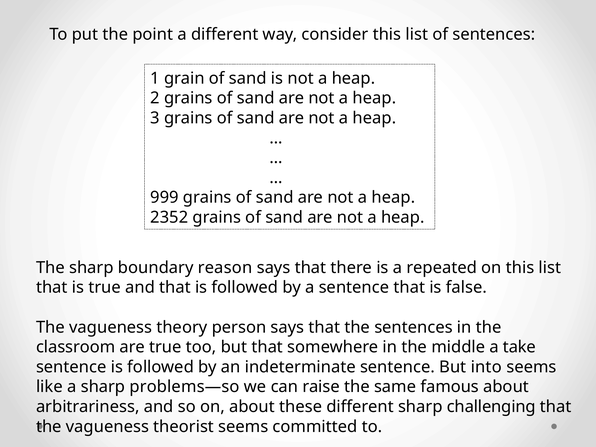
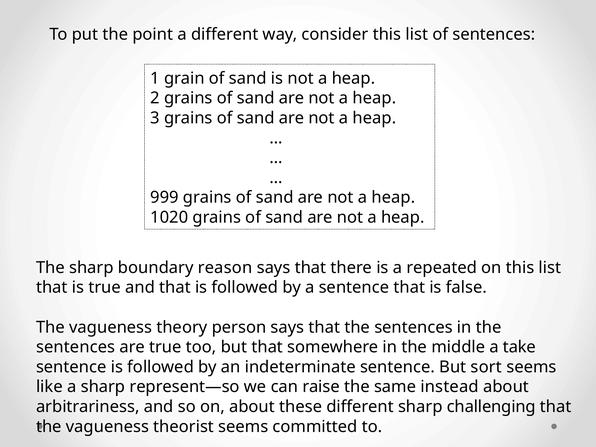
2352: 2352 -> 1020
classroom at (76, 347): classroom -> sentences
into: into -> sort
problems—so: problems—so -> represent—so
famous: famous -> instead
